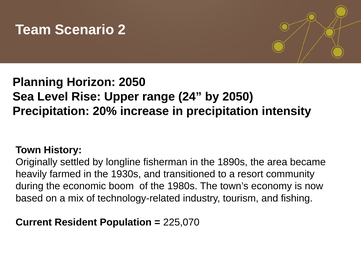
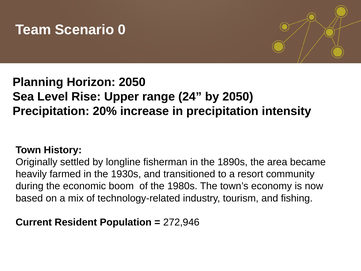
2: 2 -> 0
225,070: 225,070 -> 272,946
